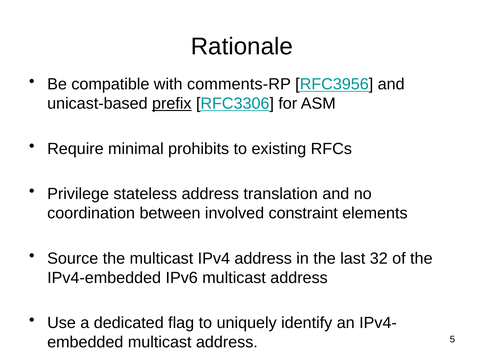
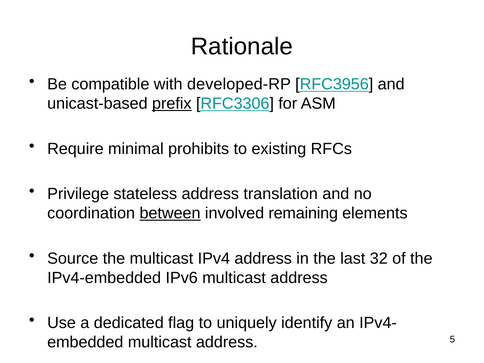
comments-RP: comments-RP -> developed-RP
between underline: none -> present
constraint: constraint -> remaining
